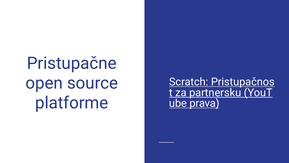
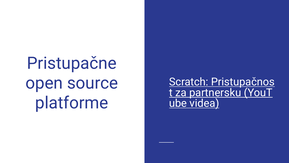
prava: prava -> videa
